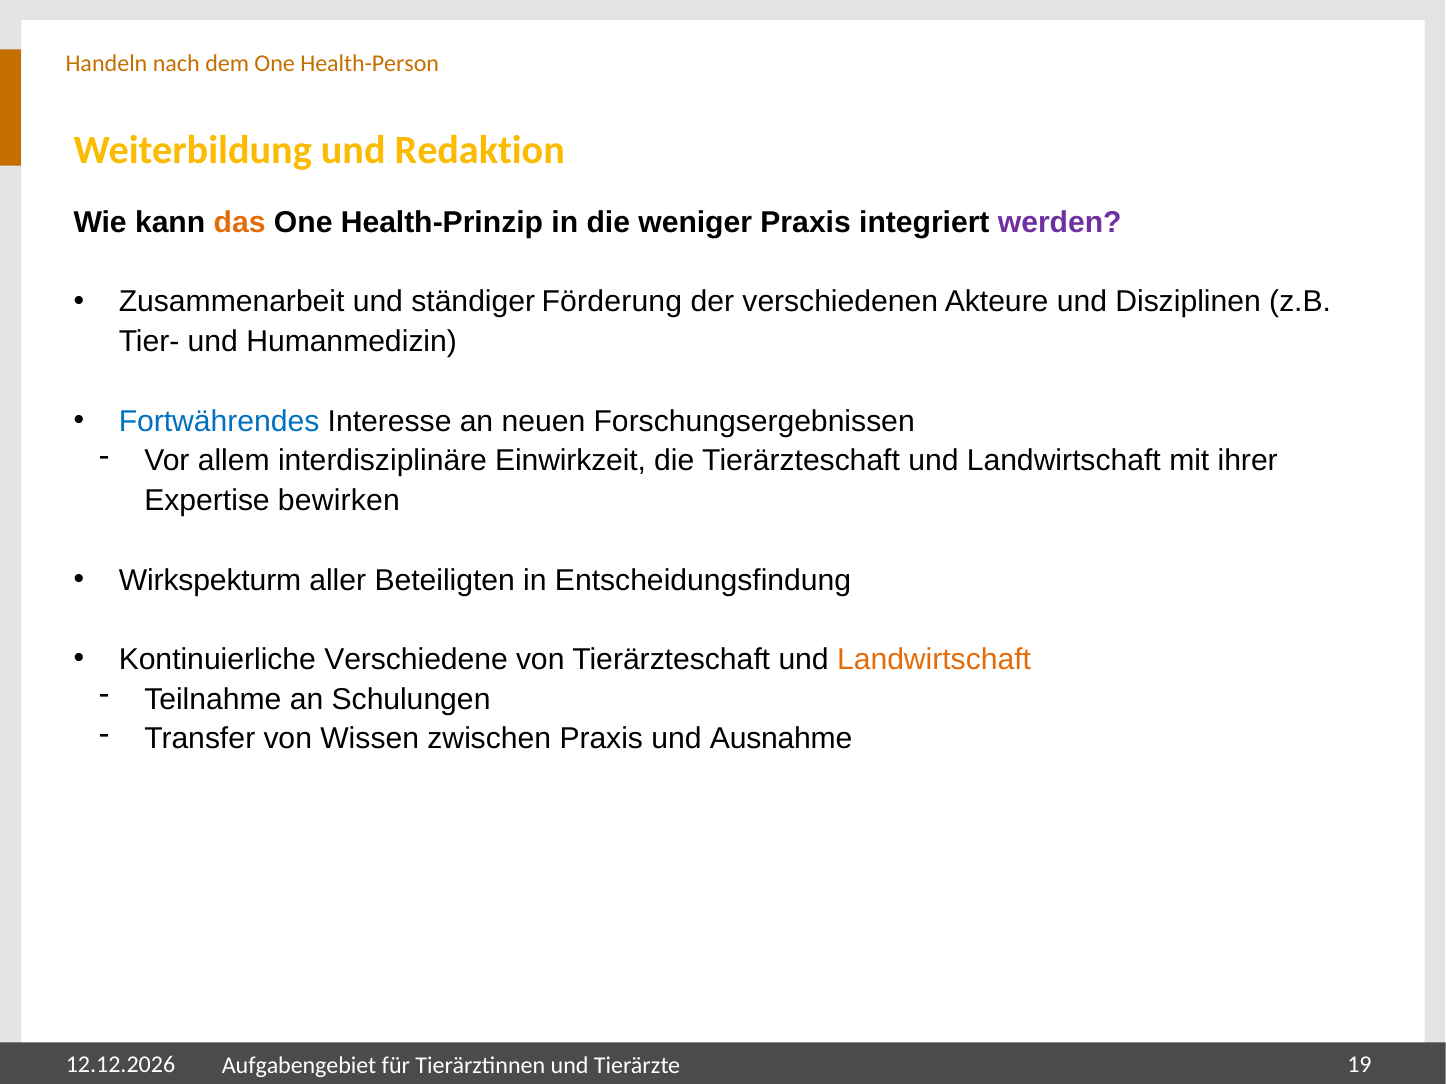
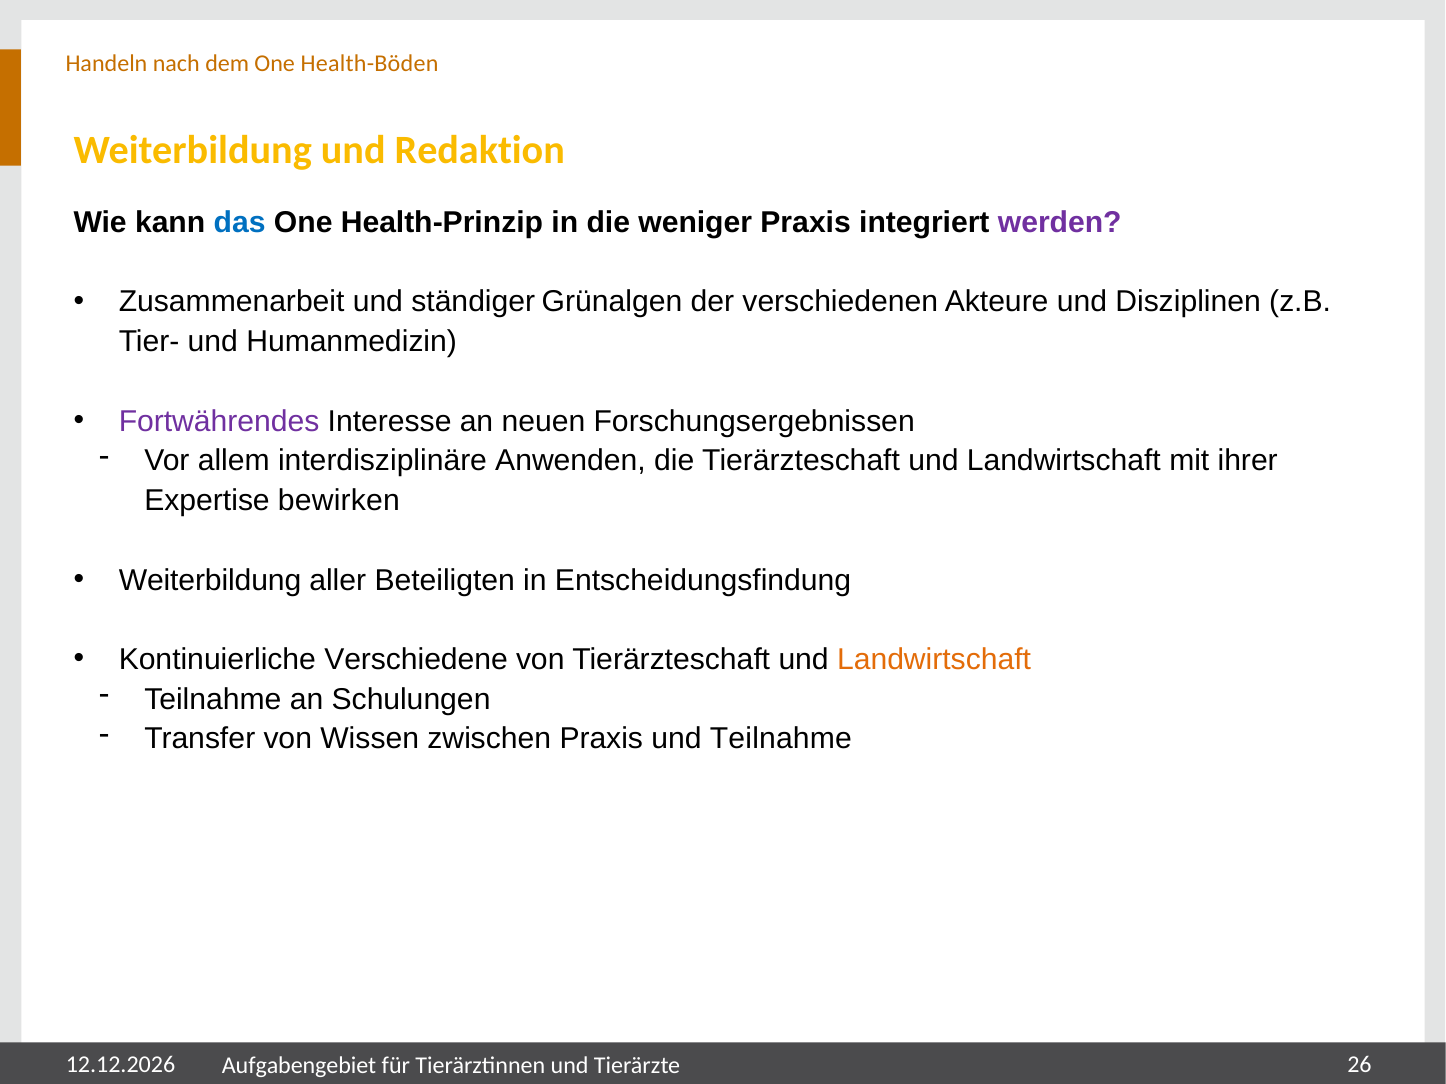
Health-Person: Health-Person -> Health-Böden
das colour: orange -> blue
Förderung: Förderung -> Grünalgen
Fortwährendes colour: blue -> purple
Einwirkzeit: Einwirkzeit -> Anwenden
Wirkspekturm at (210, 580): Wirkspekturm -> Weiterbildung
und Ausnahme: Ausnahme -> Teilnahme
19: 19 -> 26
